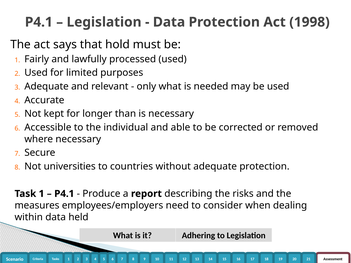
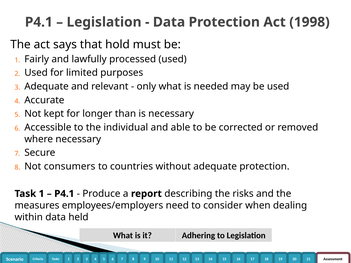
universities: universities -> consumers
